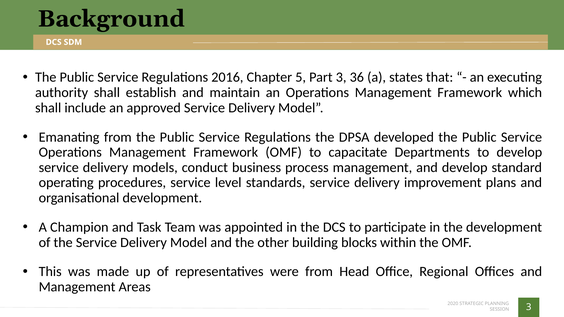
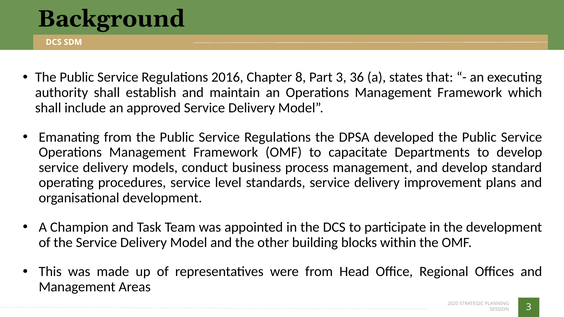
5: 5 -> 8
